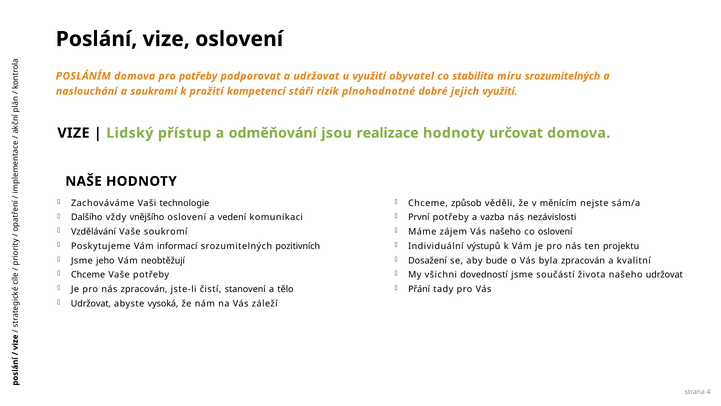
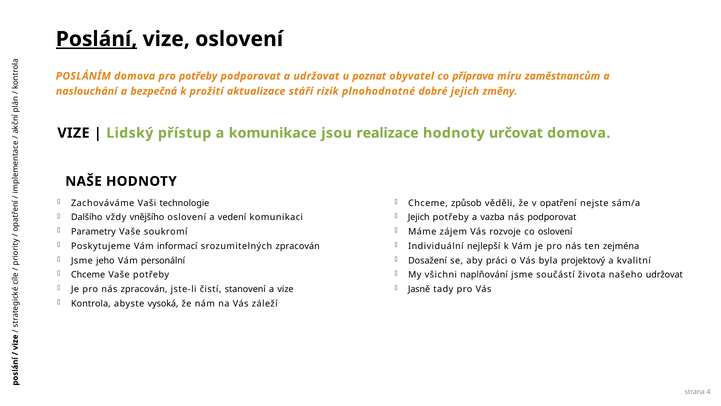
Poslání underline: none -> present
u využití: využití -> poznat
stabilita: stabilita -> příprava
míru srozumitelných: srozumitelných -> zaměstnancům
a soukromí: soukromí -> bezpečná
kompetencí: kompetencí -> aktualizace
jejich využití: využití -> změny
odměňování: odměňování -> komunikace
měnícím: měnícím -> opatření
První at (419, 217): První -> Jejich
nás nezávislosti: nezávislosti -> podporovat
Vás našeho: našeho -> rozvoje
Vzdělávání: Vzdělávání -> Parametry
výstupů: výstupů -> nejlepší
projektu: projektu -> zejména
srozumitelných pozitivních: pozitivních -> zpracován
bude: bude -> práci
byla zpracován: zpracován -> projektový
neobtěžují: neobtěžují -> personální
dovedností: dovedností -> naplňování
Přání: Přání -> Jasně
tělo at (285, 289): tělo -> vize
Udržovat at (91, 303): Udržovat -> Kontrola
